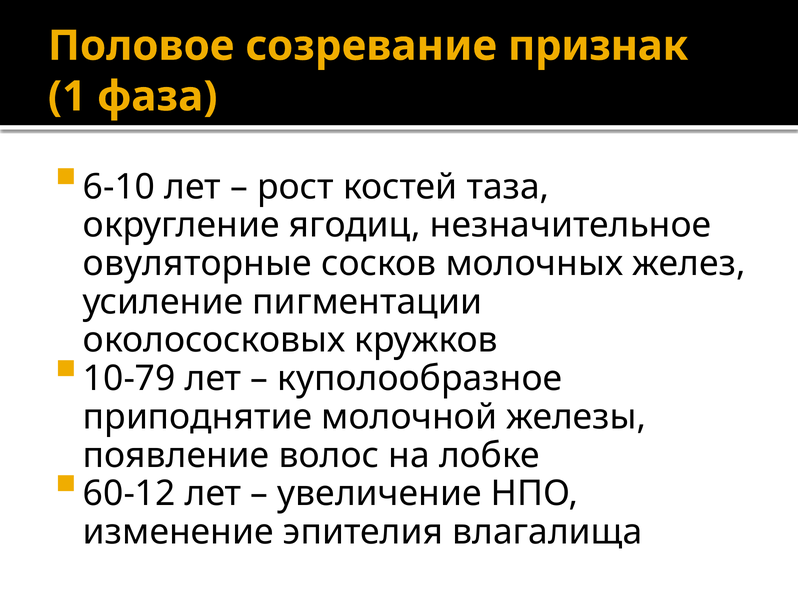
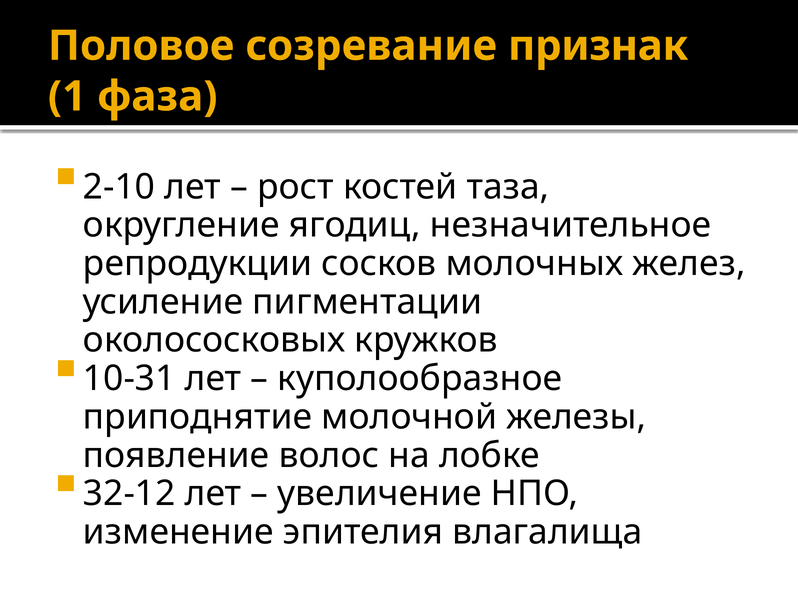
6-10: 6-10 -> 2-10
овуляторные: овуляторные -> репродукции
10-79: 10-79 -> 10-31
60-12: 60-12 -> 32-12
